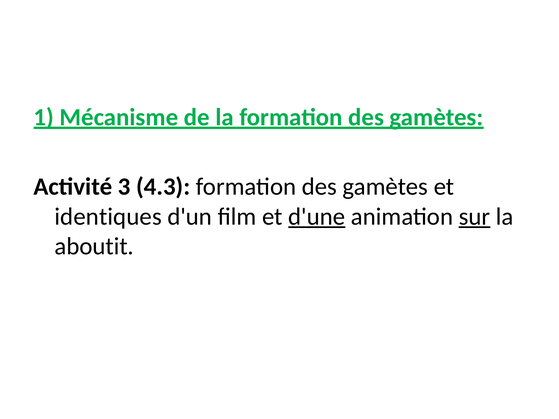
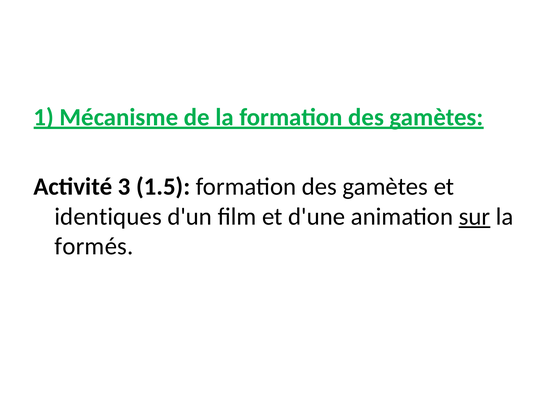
4.3: 4.3 -> 1.5
d'une underline: present -> none
aboutit: aboutit -> formés
